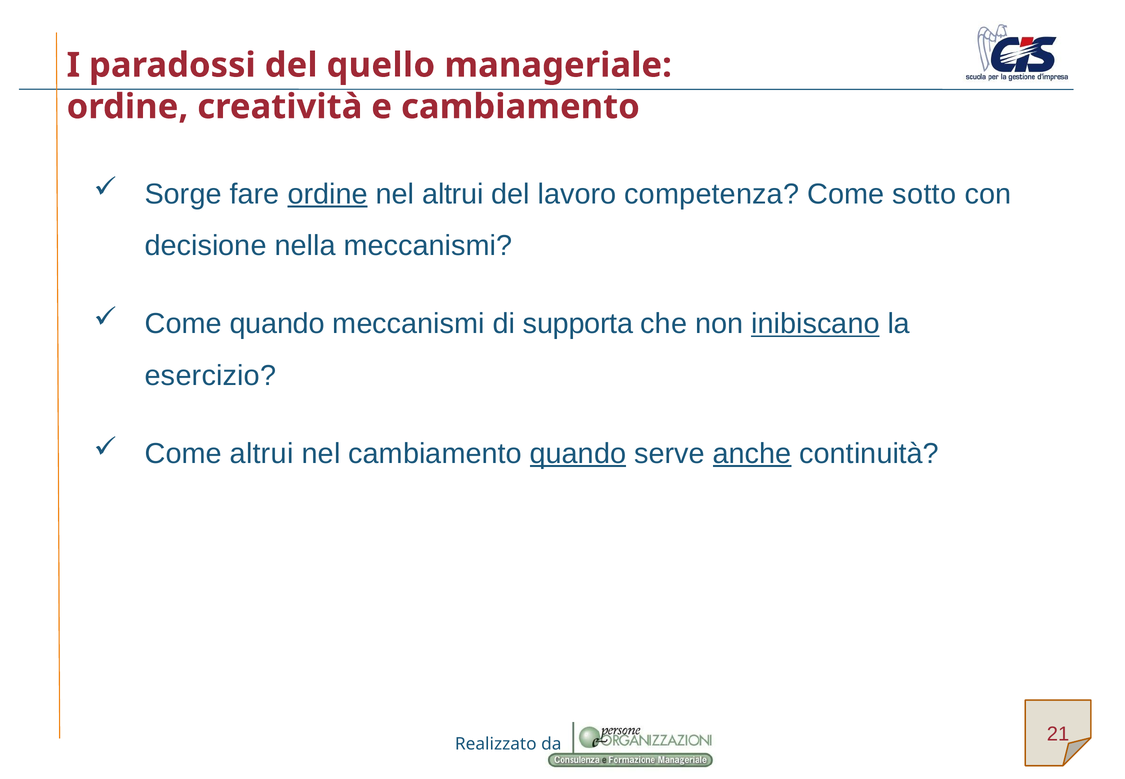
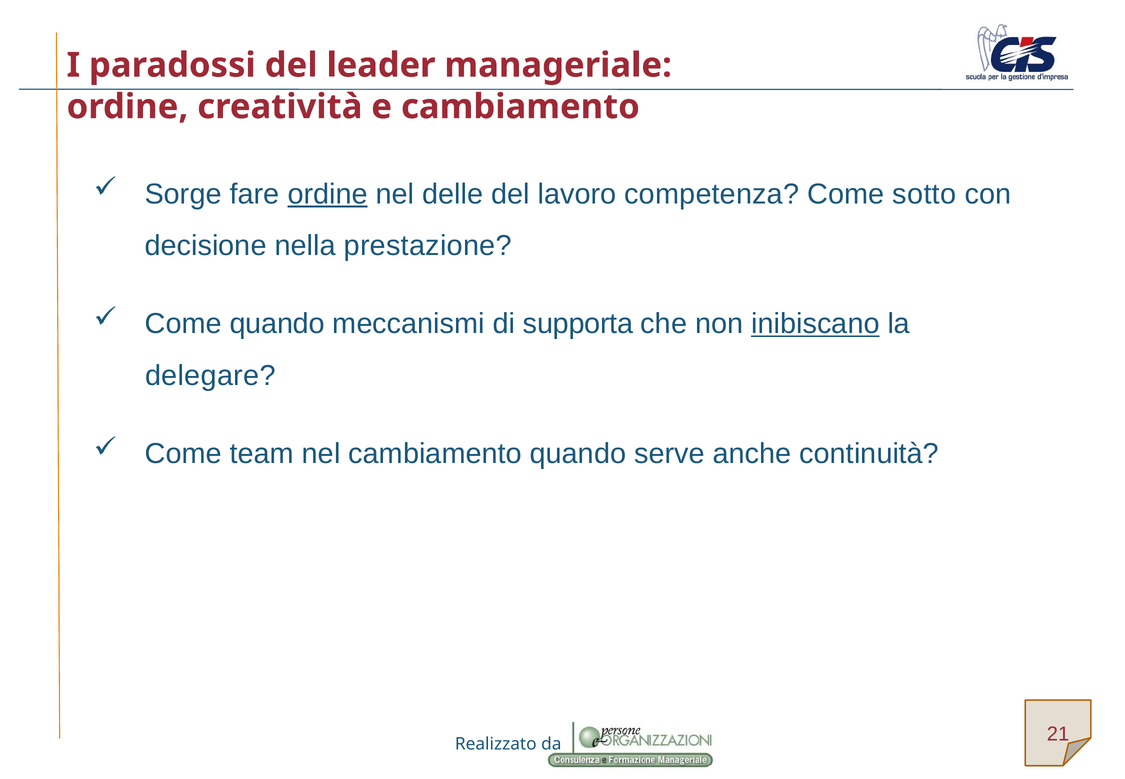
quello: quello -> leader
nel altrui: altrui -> delle
nella meccanismi: meccanismi -> prestazione
esercizio: esercizio -> delegare
Come altrui: altrui -> team
quando at (578, 454) underline: present -> none
anche underline: present -> none
